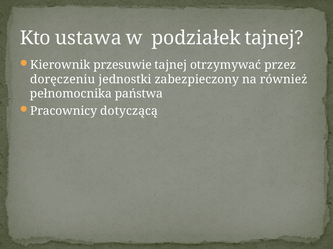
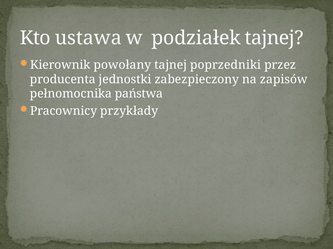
przesuwie: przesuwie -> powołany
otrzymywać: otrzymywać -> poprzedniki
doręczeniu: doręczeniu -> producenta
również: również -> zapisów
dotyczącą: dotyczącą -> przykłady
